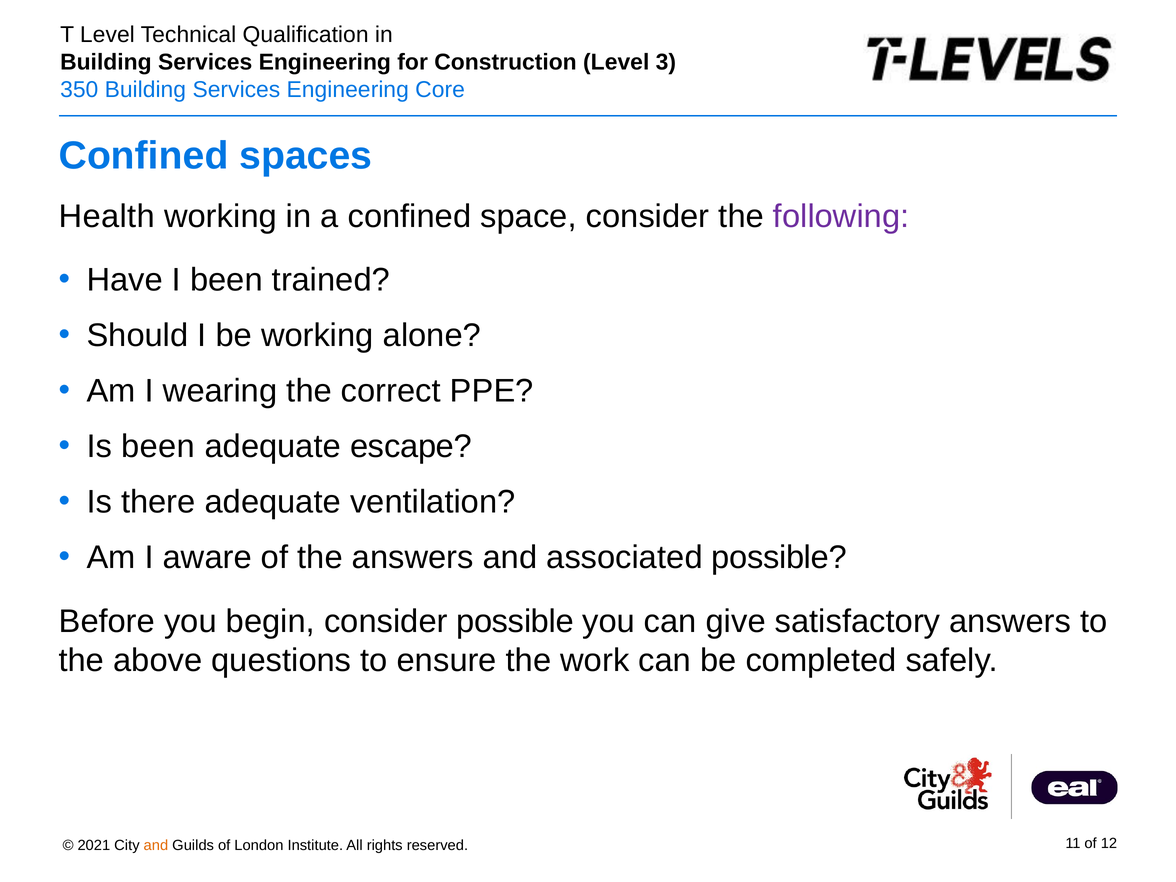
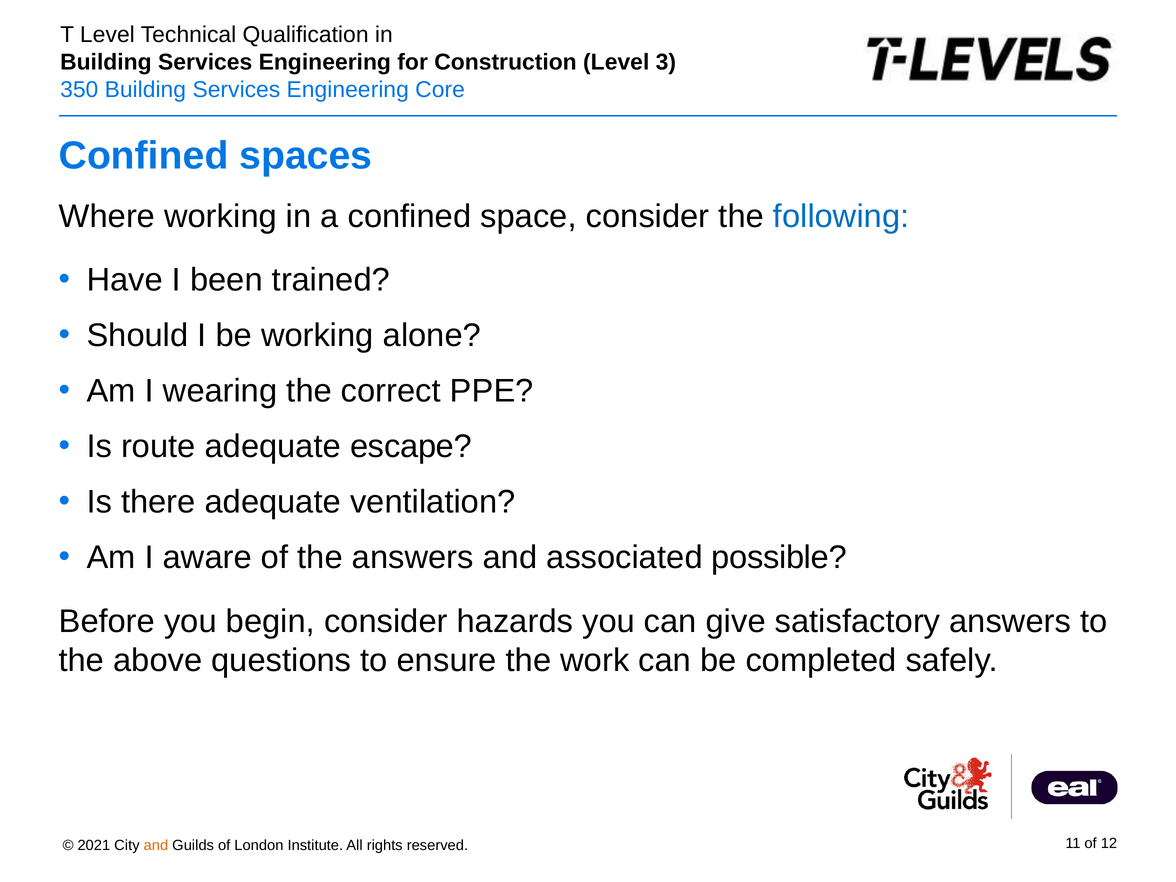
Health: Health -> Where
following colour: purple -> blue
Is been: been -> route
consider possible: possible -> hazards
